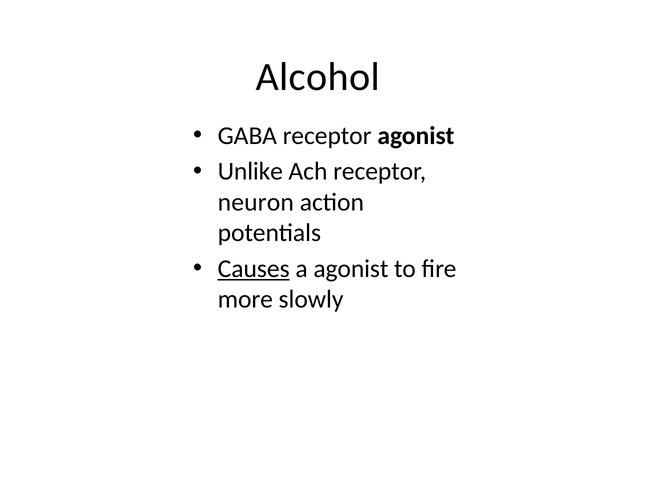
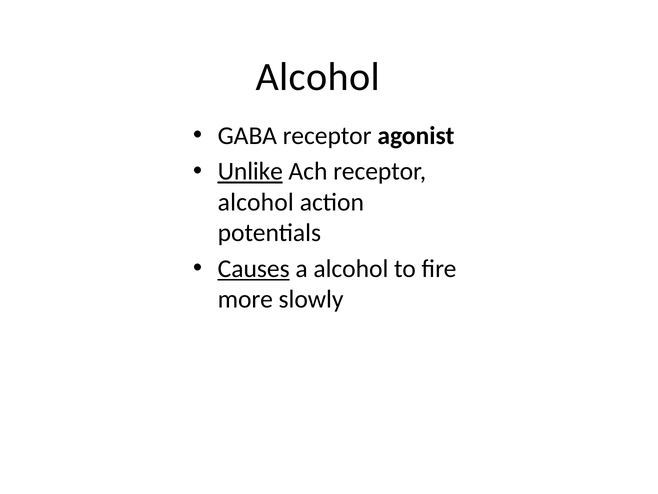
Unlike underline: none -> present
neuron at (256, 202): neuron -> alcohol
a agonist: agonist -> alcohol
